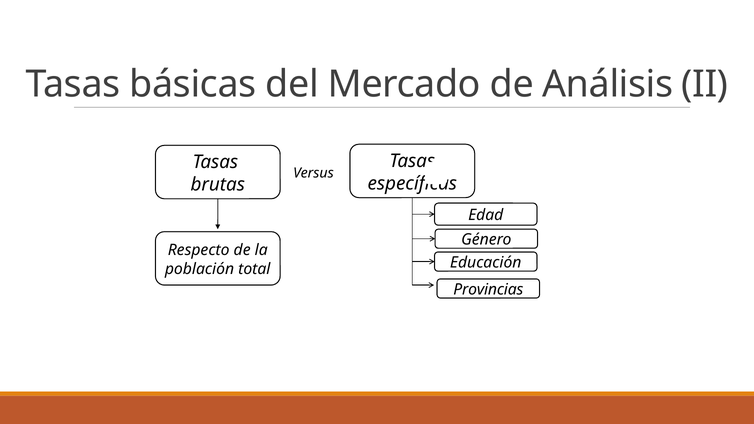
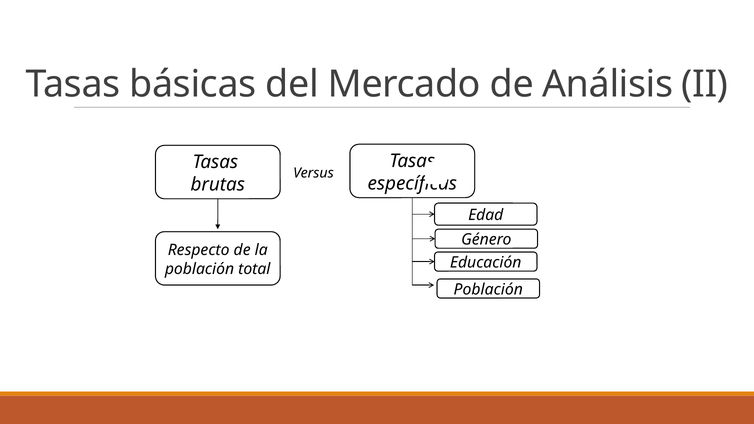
Provincias at (488, 290): Provincias -> Población
